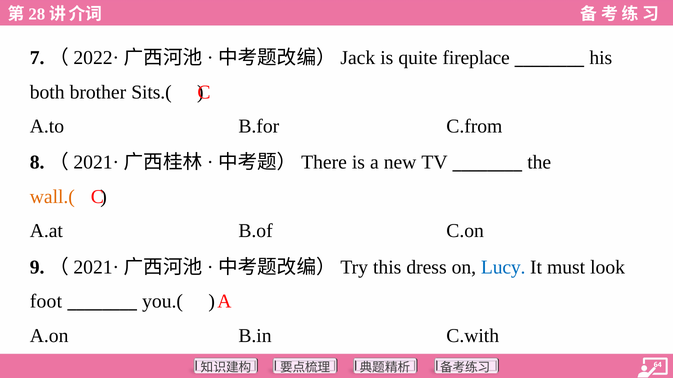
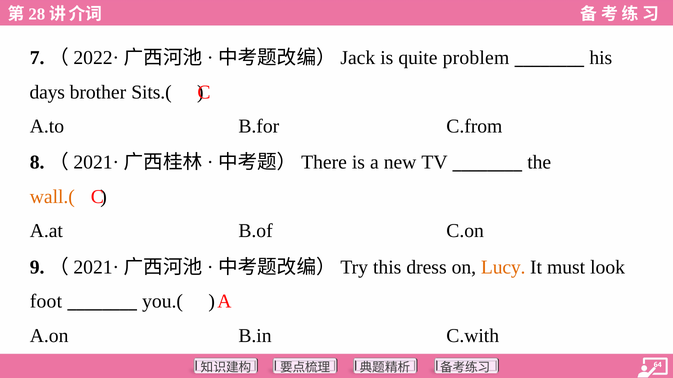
fireplace: fireplace -> problem
both: both -> days
Lucy colour: blue -> orange
